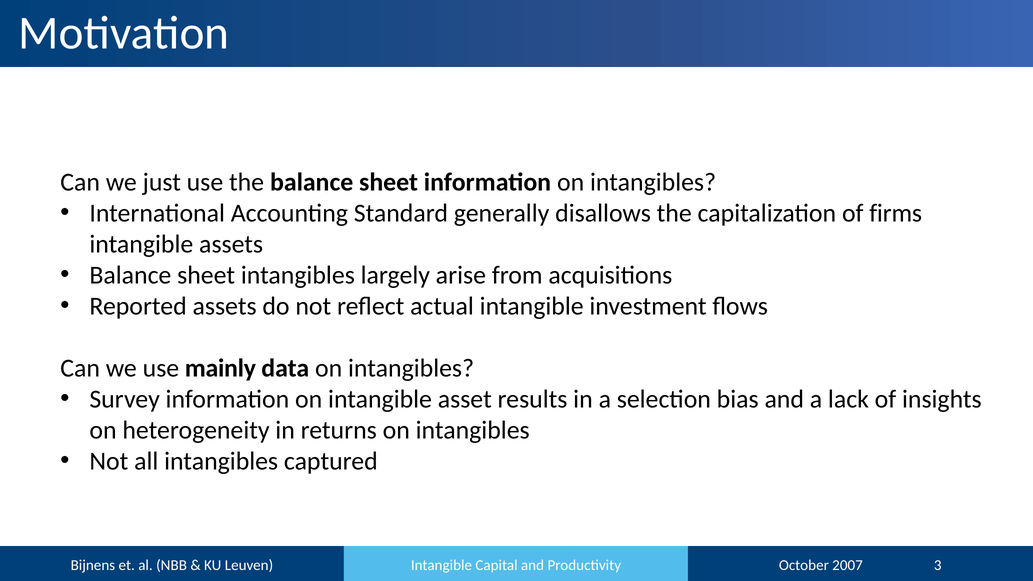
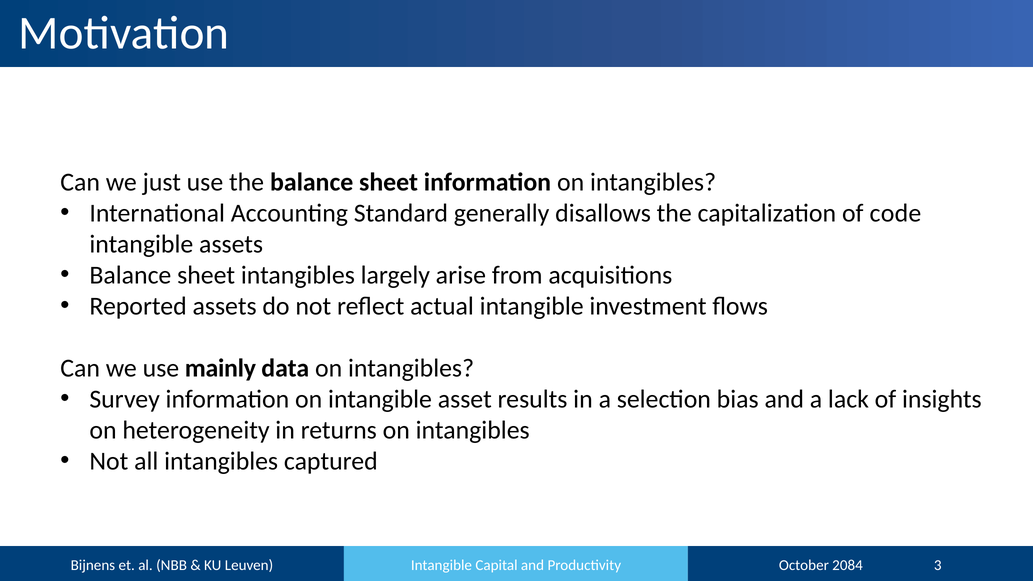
firms: firms -> code
2007: 2007 -> 2084
